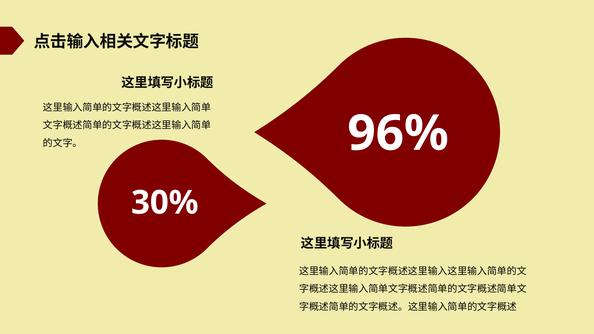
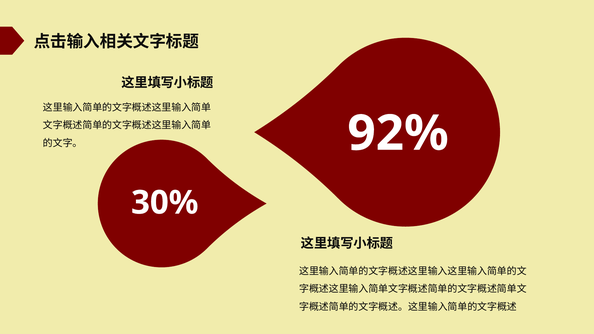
96%: 96% -> 92%
